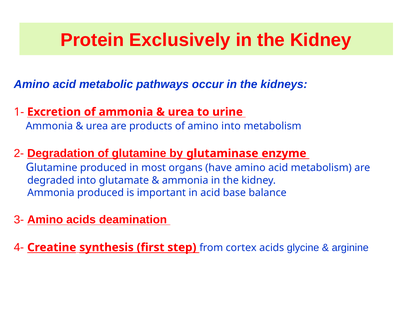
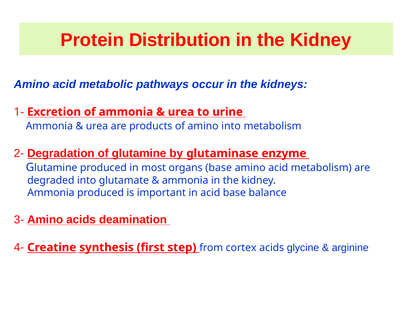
Exclusively: Exclusively -> Distribution
organs have: have -> base
